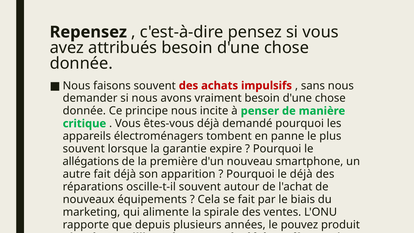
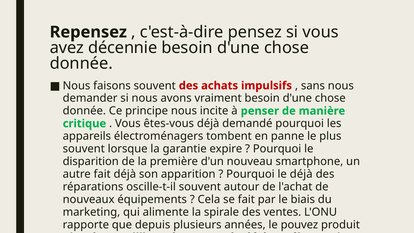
attribués: attribués -> décennie
allégations: allégations -> disparition
